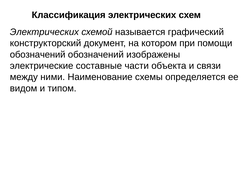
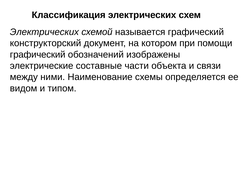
обозначений at (38, 54): обозначений -> графический
